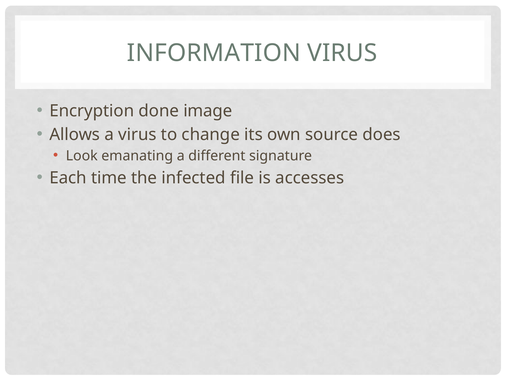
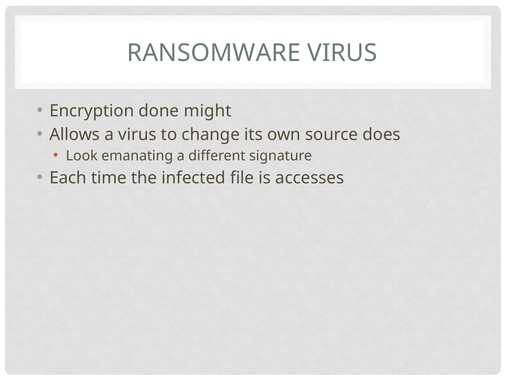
INFORMATION: INFORMATION -> RANSOMWARE
image: image -> might
